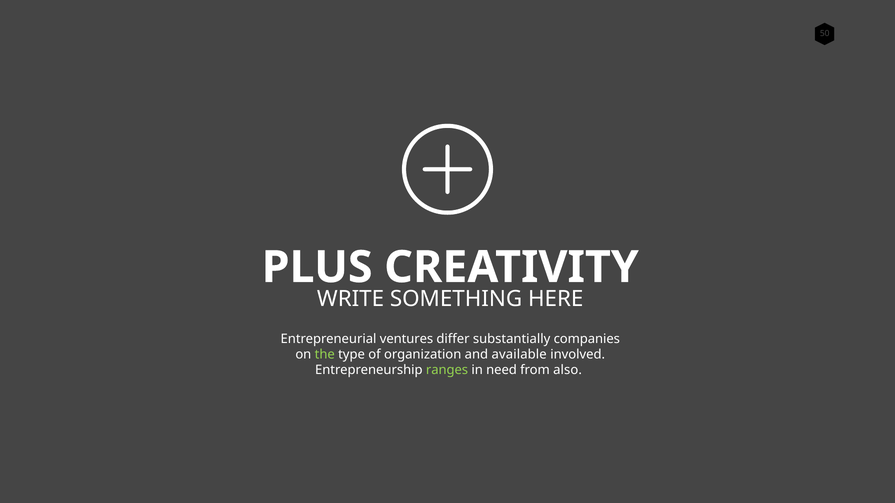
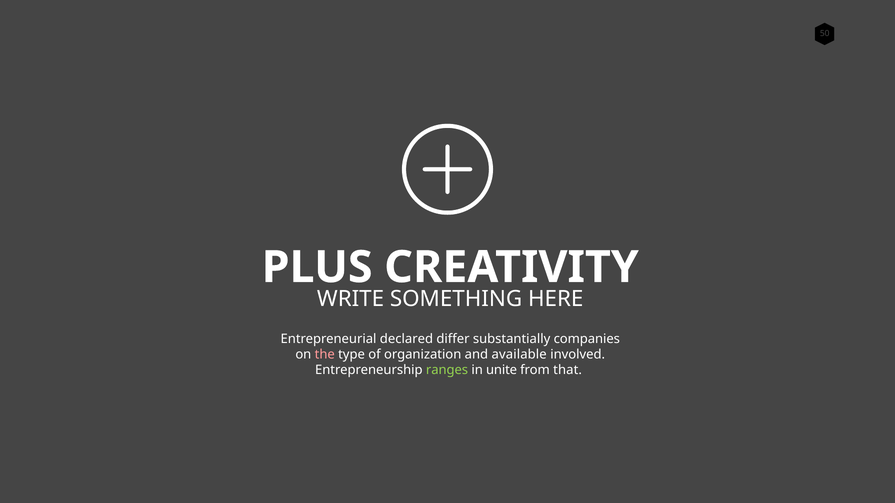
ventures: ventures -> declared
the colour: light green -> pink
need: need -> unite
also: also -> that
